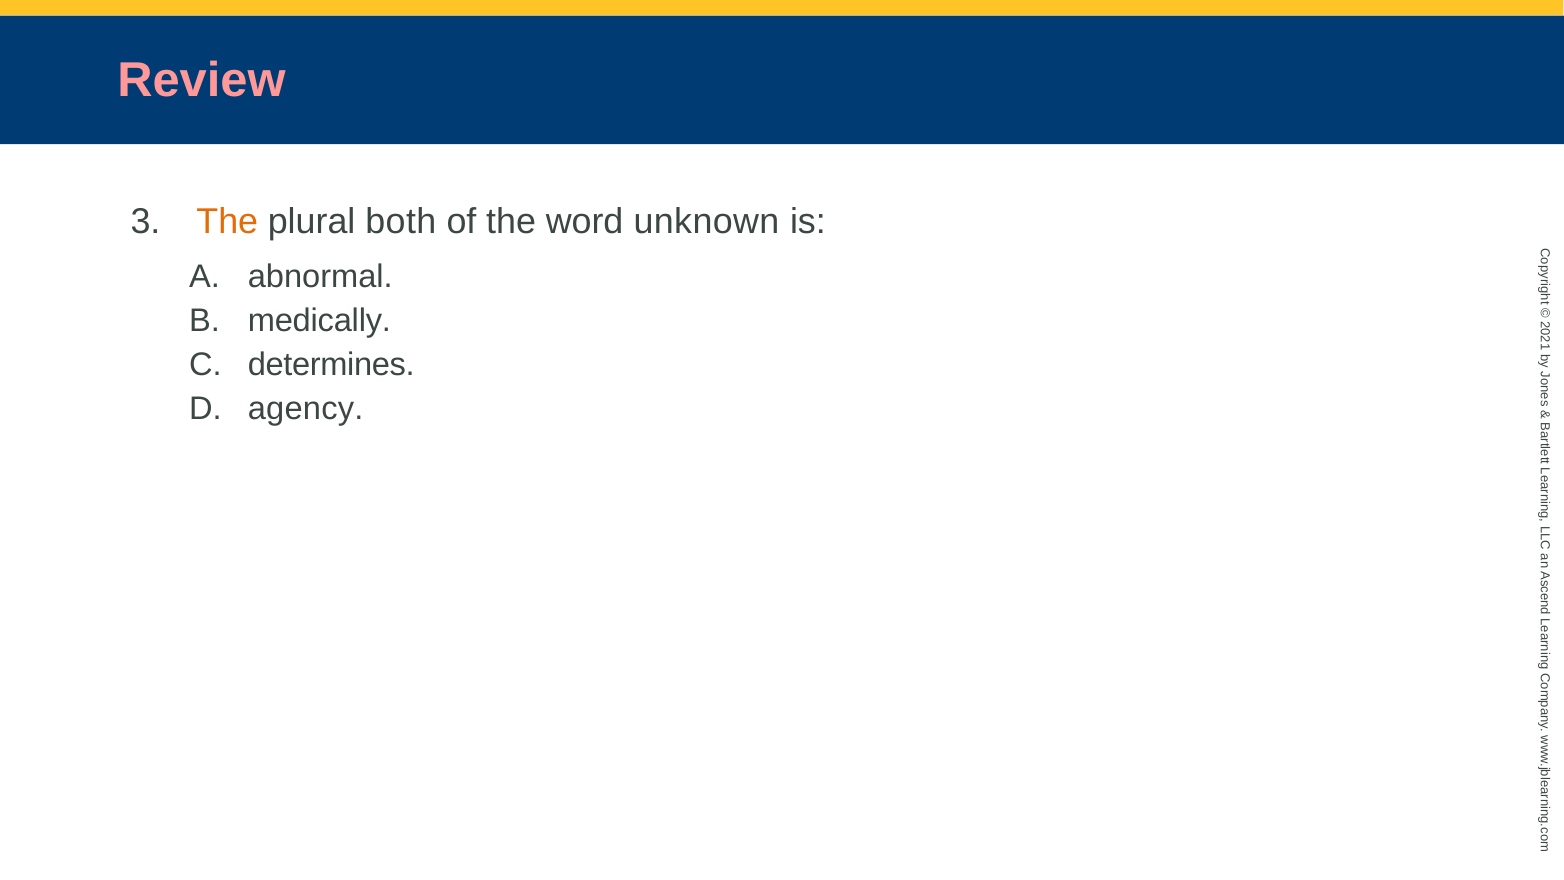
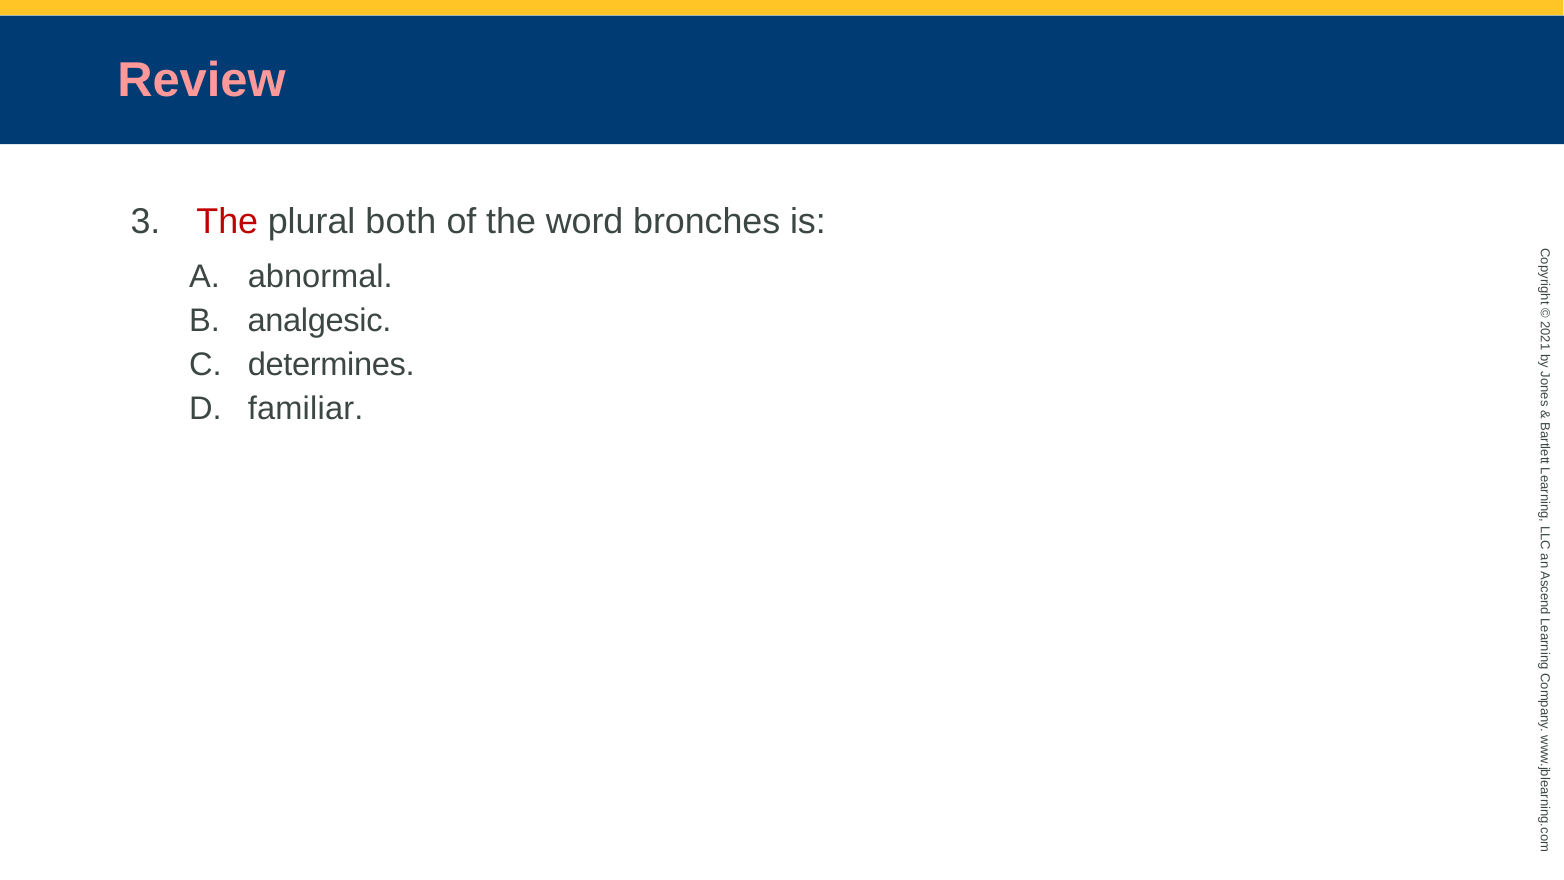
The at (227, 221) colour: orange -> red
unknown: unknown -> bronches
medically: medically -> analgesic
agency: agency -> familiar
